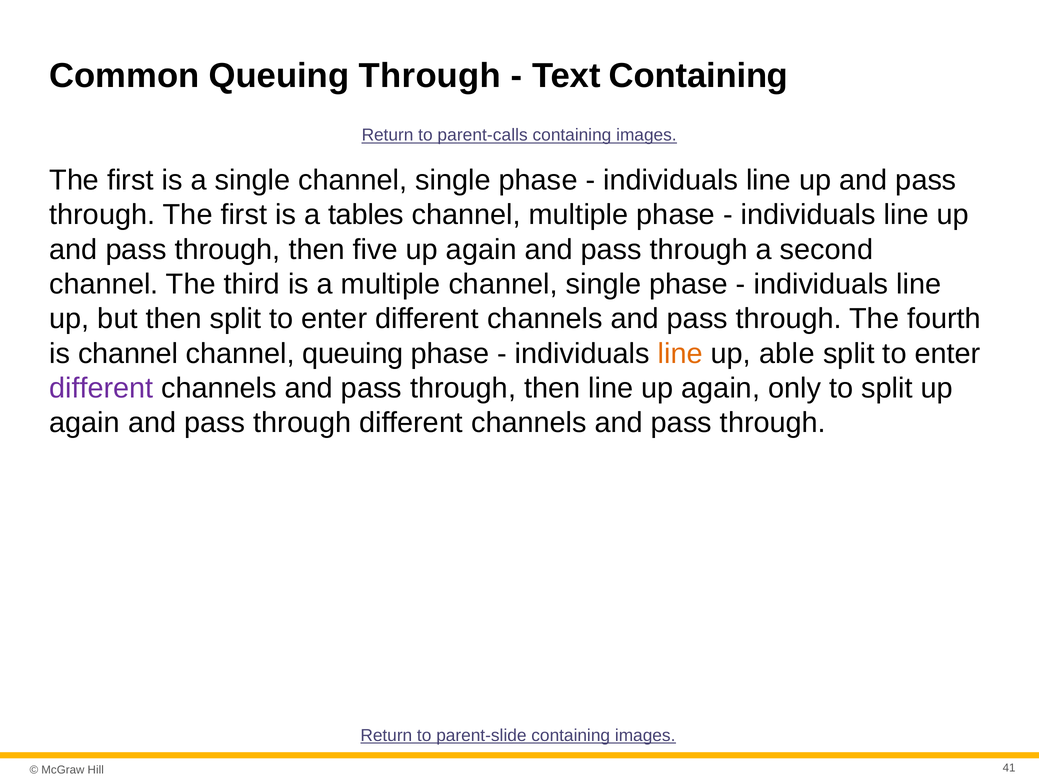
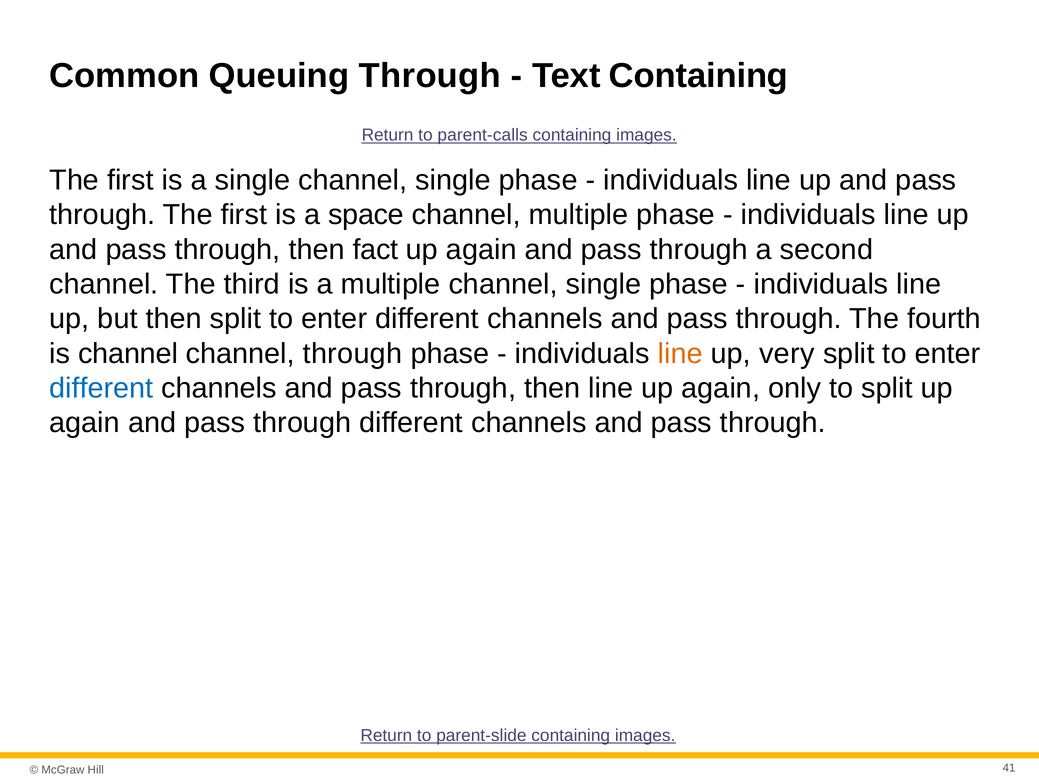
tables: tables -> space
five: five -> fact
channel queuing: queuing -> through
able: able -> very
different at (101, 388) colour: purple -> blue
